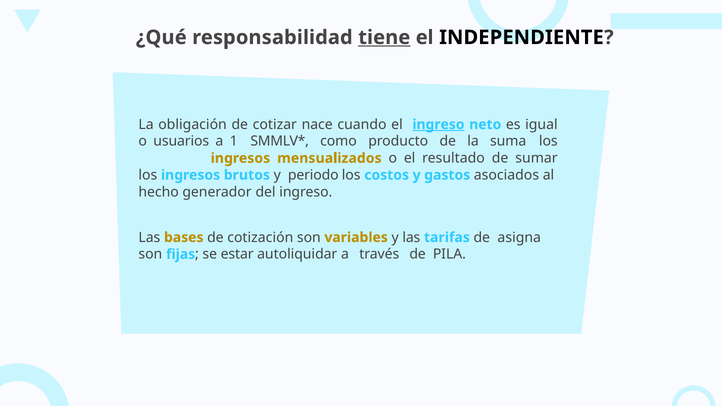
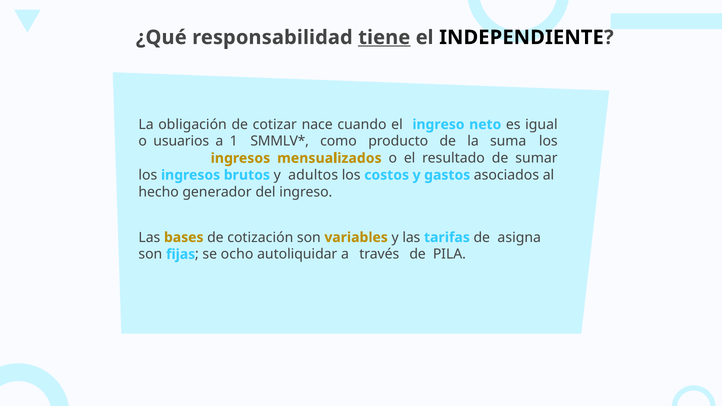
ingreso at (438, 125) underline: present -> none
periodo: periodo -> adultos
estar: estar -> ocho
